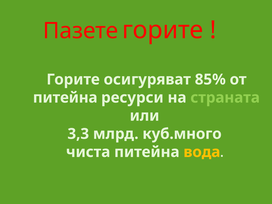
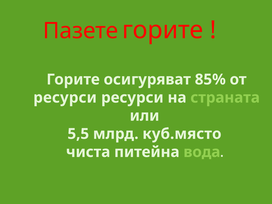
питейна at (65, 98): питейна -> ресурси
3,3: 3,3 -> 5,5
куб.много: куб.много -> куб.място
вода colour: yellow -> light green
